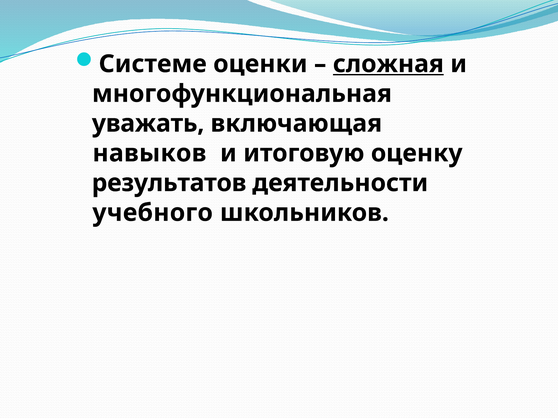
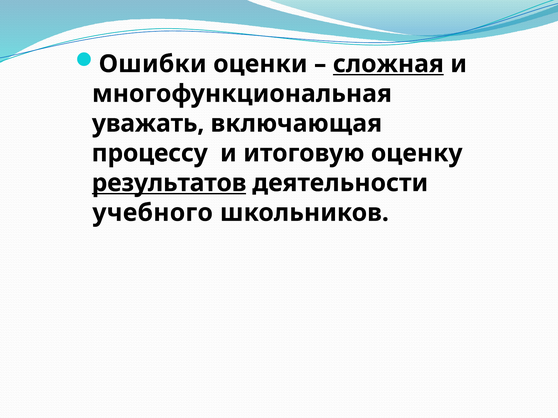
Системе: Системе -> Ошибки
навыков: навыков -> процессу
результатов underline: none -> present
